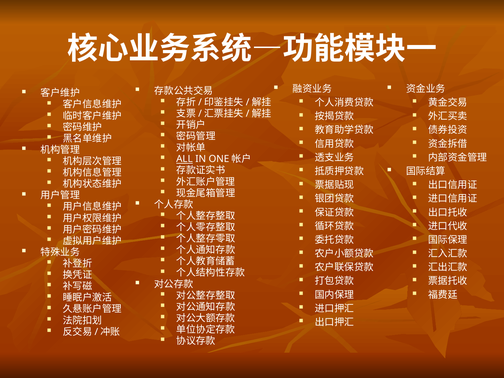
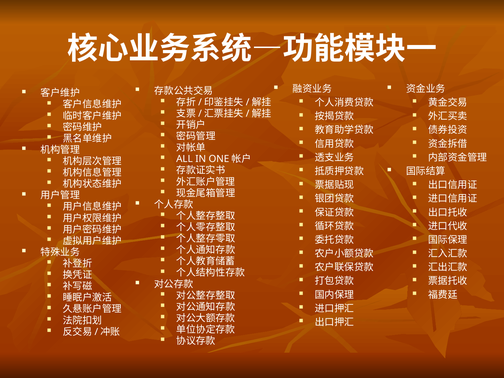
ALL underline: present -> none
